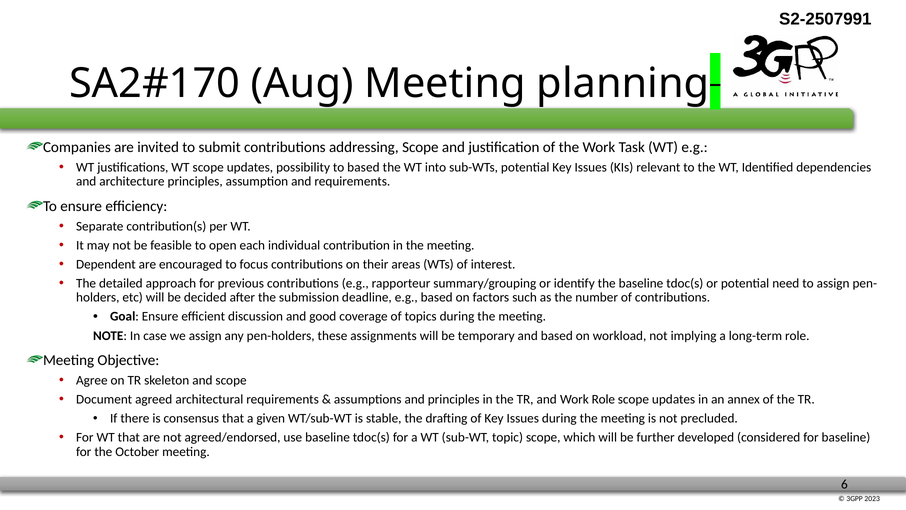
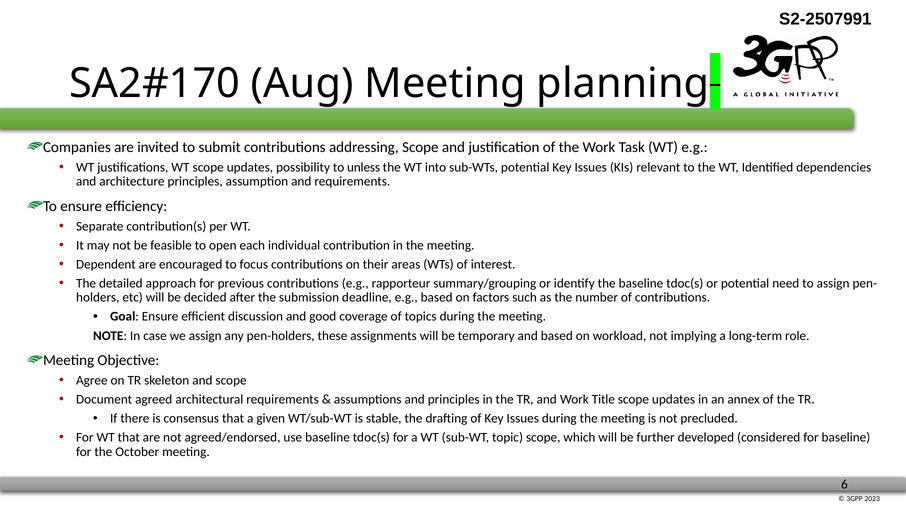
to based: based -> unless
Work Role: Role -> Title
